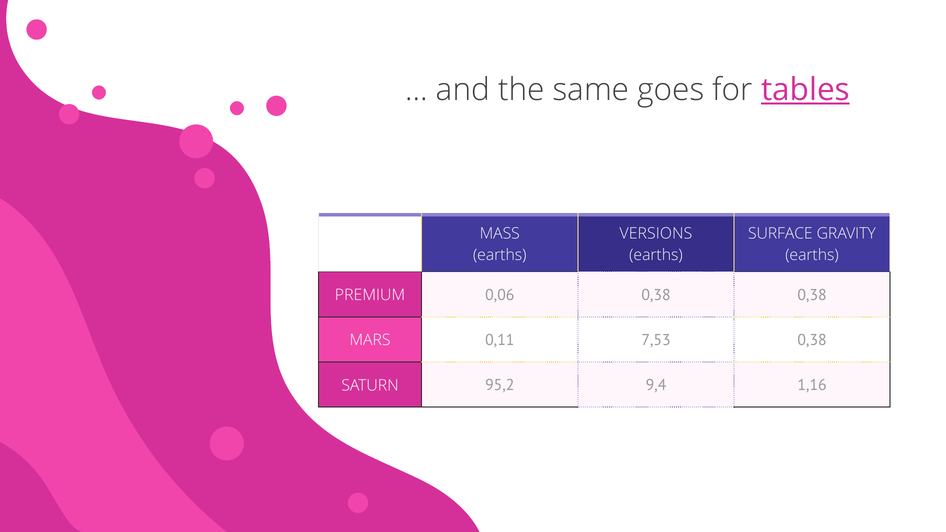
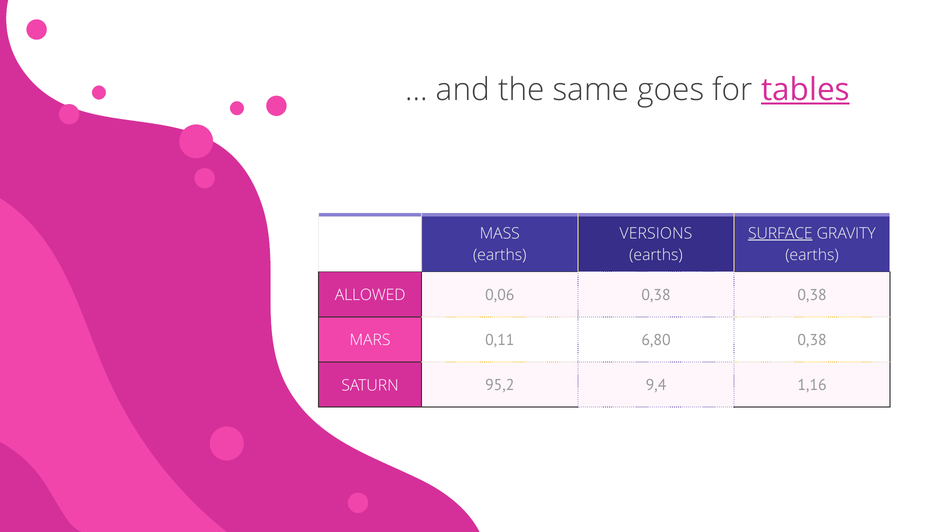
SURFACE underline: none -> present
PREMIUM: PREMIUM -> ALLOWED
7,53: 7,53 -> 6,80
